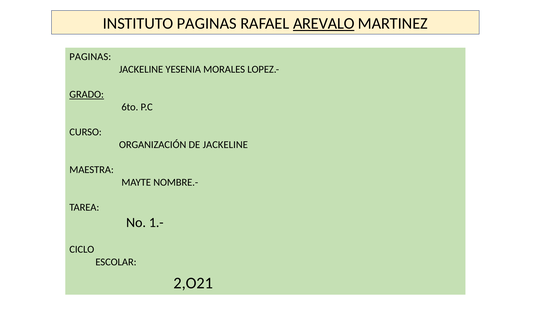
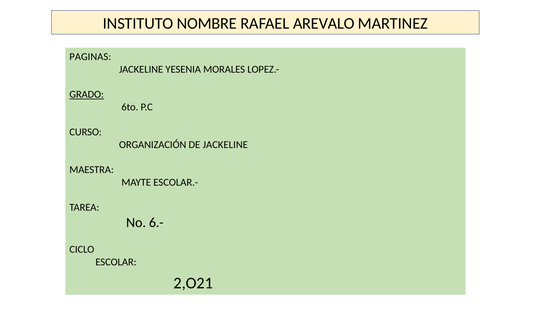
INSTITUTO PAGINAS: PAGINAS -> NOMBRE
AREVALO underline: present -> none
NOMBRE.-: NOMBRE.- -> ESCOLAR.-
1.-: 1.- -> 6.-
